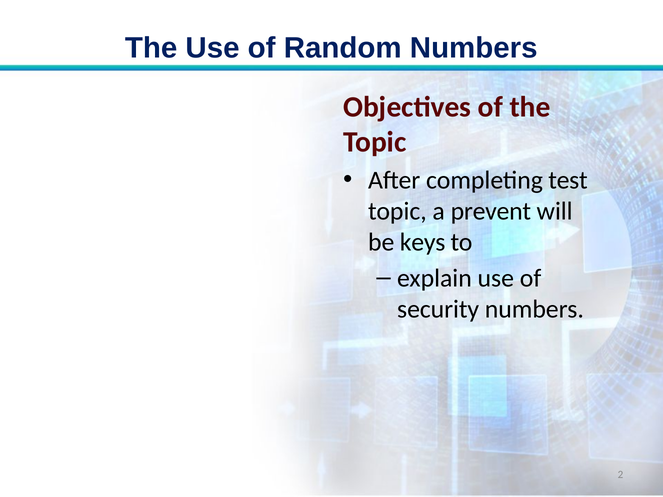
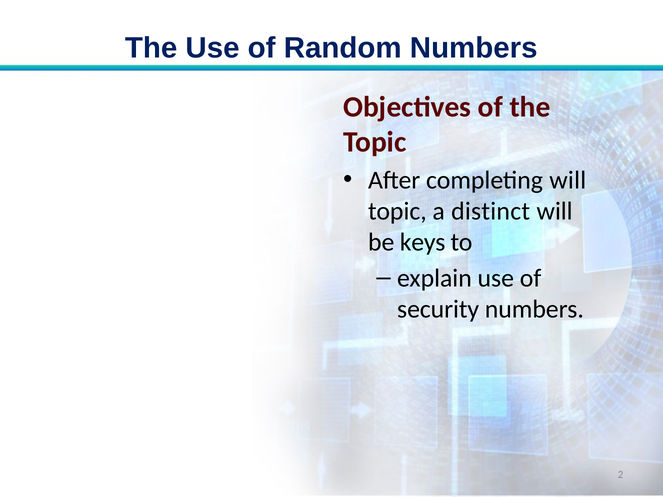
completing test: test -> will
prevent: prevent -> distinct
